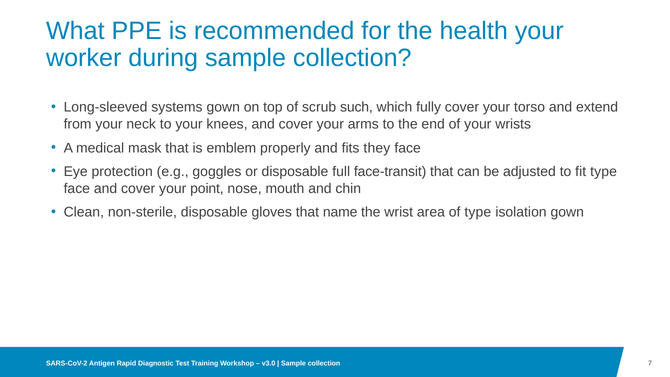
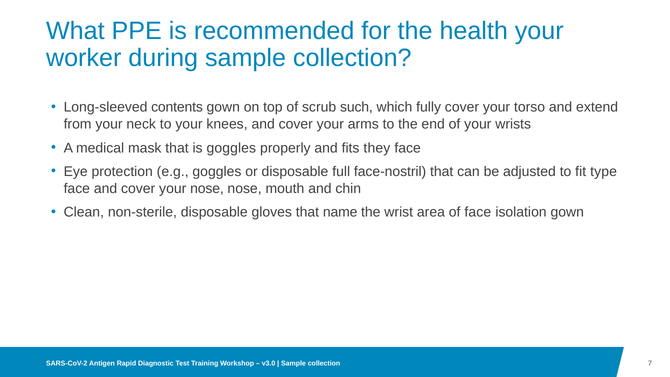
systems: systems -> contents
is emblem: emblem -> goggles
face-transit: face-transit -> face-nostril
your point: point -> nose
of type: type -> face
